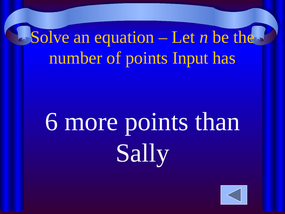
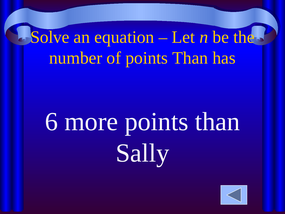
of points Input: Input -> Than
